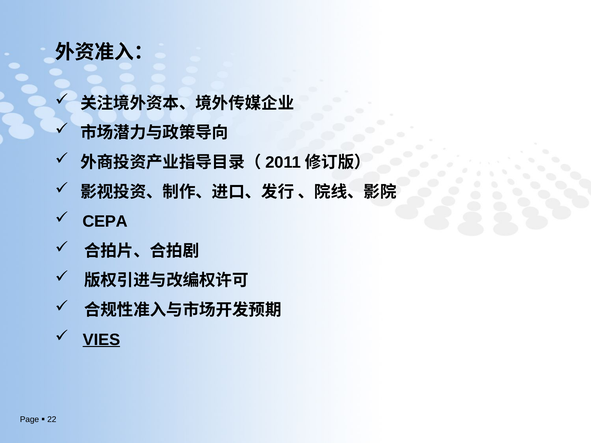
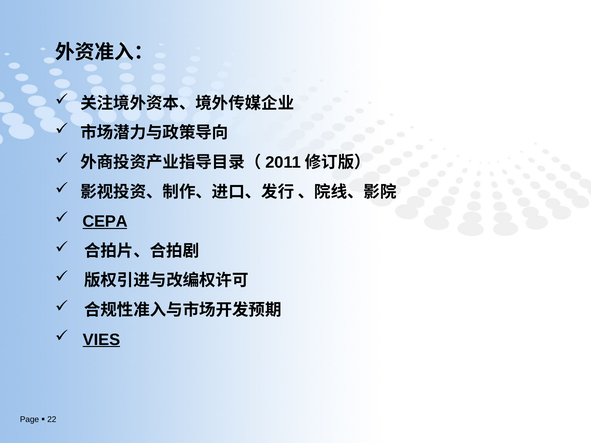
CEPA underline: none -> present
